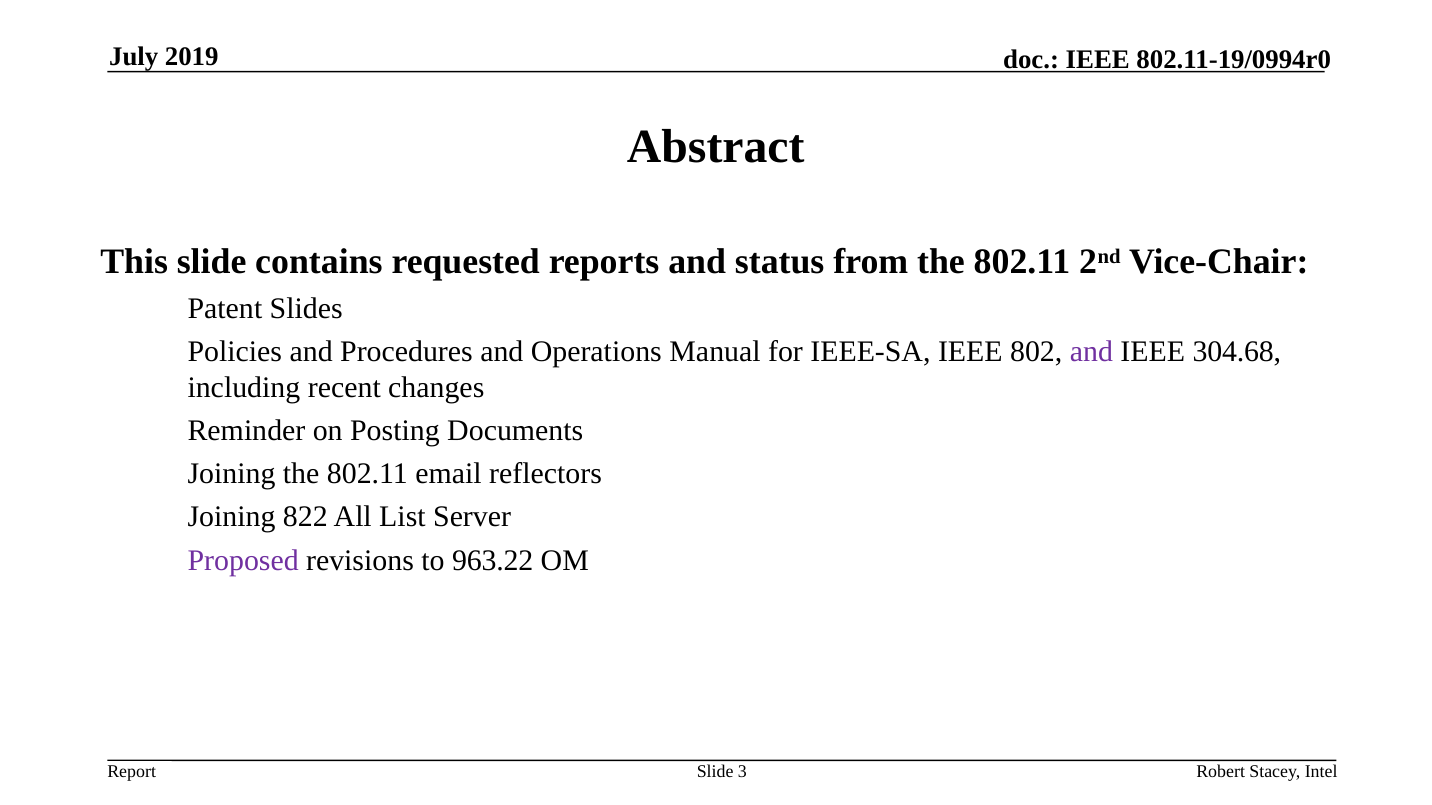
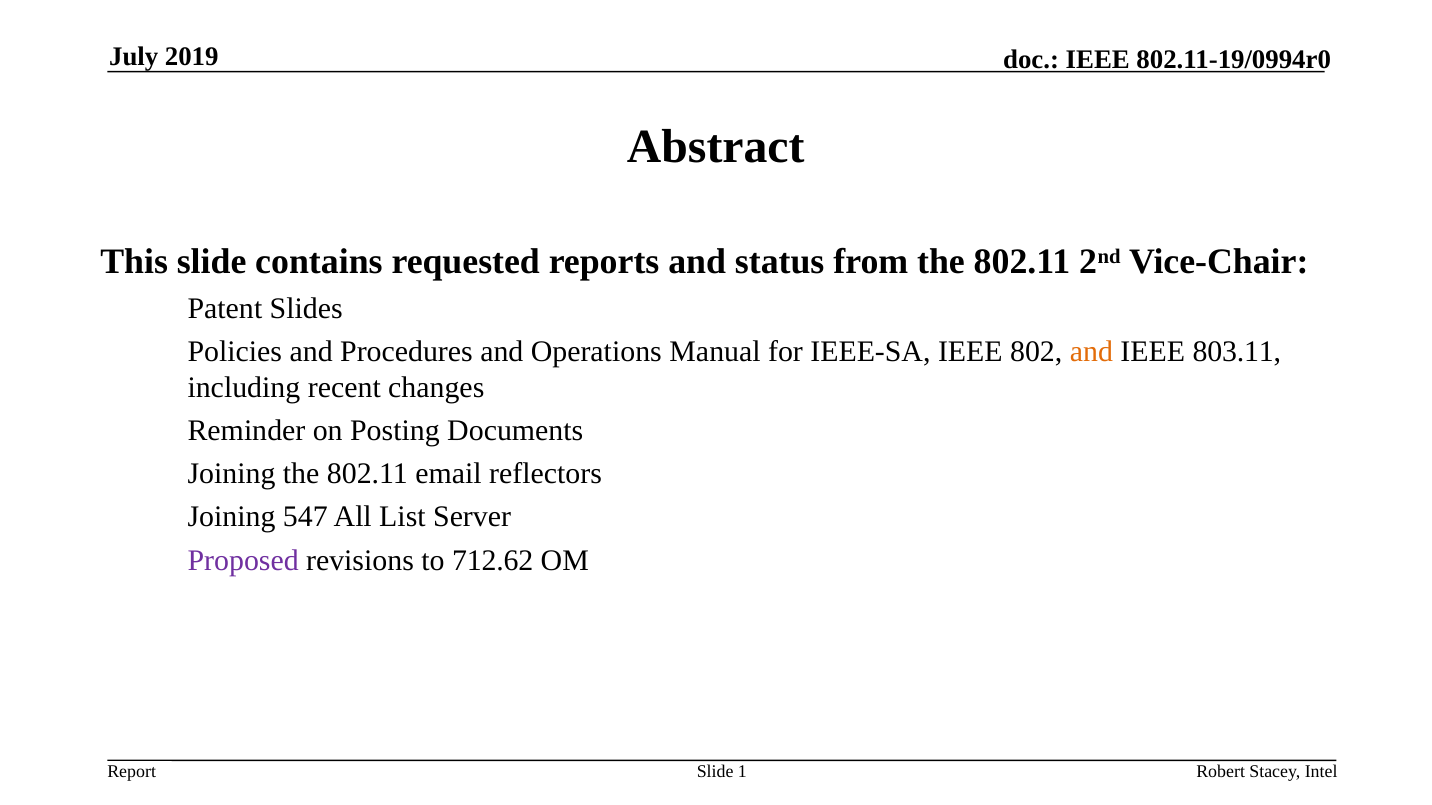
and at (1091, 352) colour: purple -> orange
304.68: 304.68 -> 803.11
822: 822 -> 547
963.22: 963.22 -> 712.62
3: 3 -> 1
